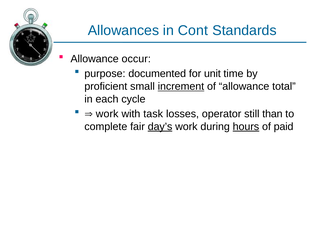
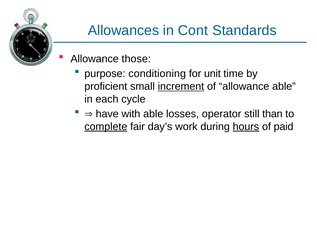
occur: occur -> those
documented: documented -> conditioning
allowance total: total -> able
work at (107, 114): work -> have
with task: task -> able
complete underline: none -> present
day’s underline: present -> none
